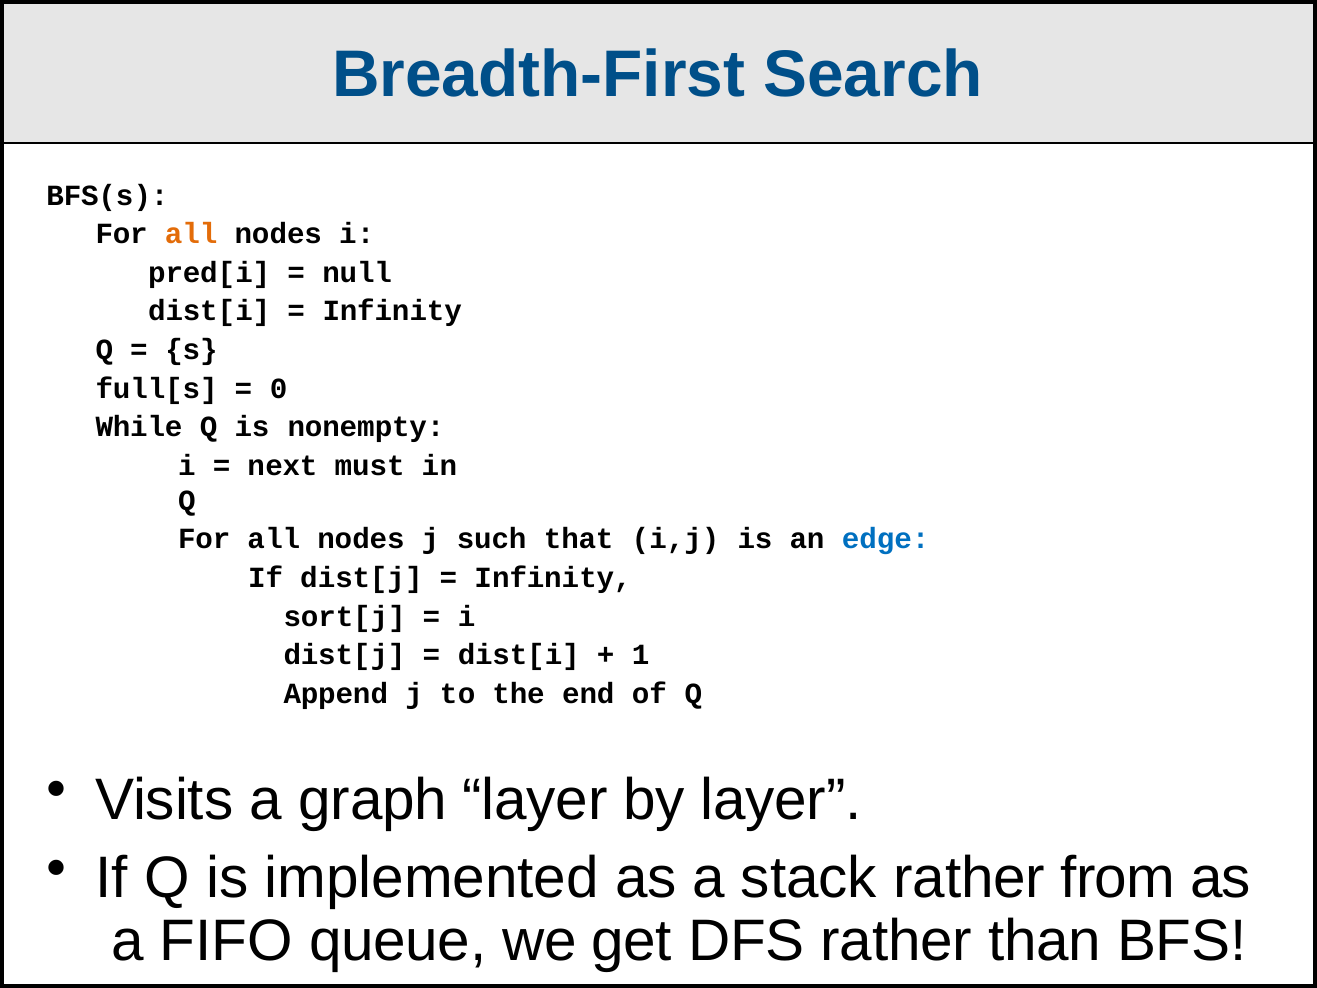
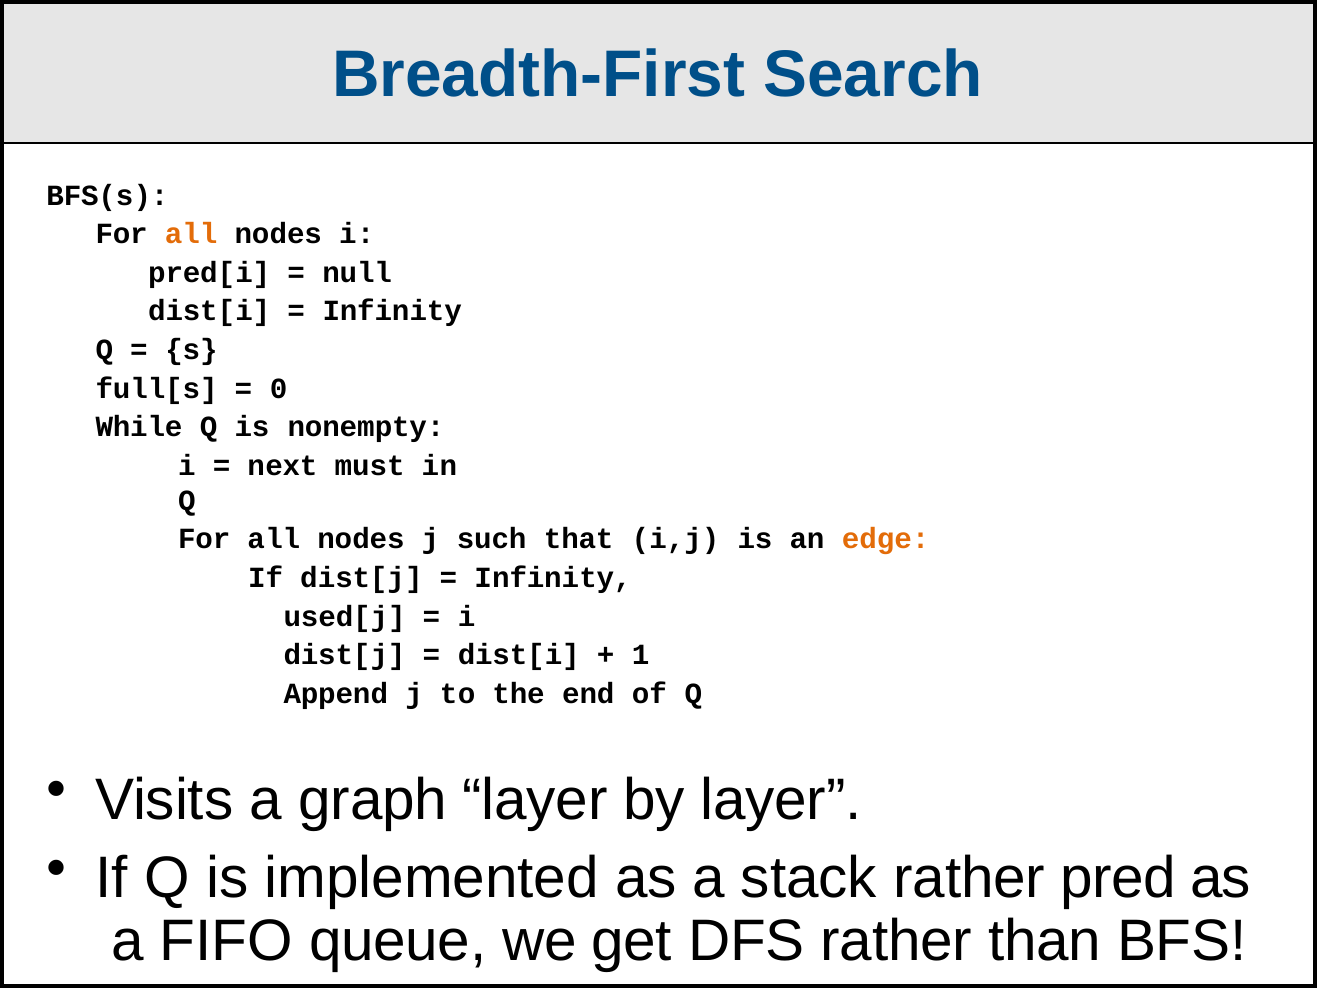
edge colour: blue -> orange
sort[j: sort[j -> used[j
from: from -> pred
